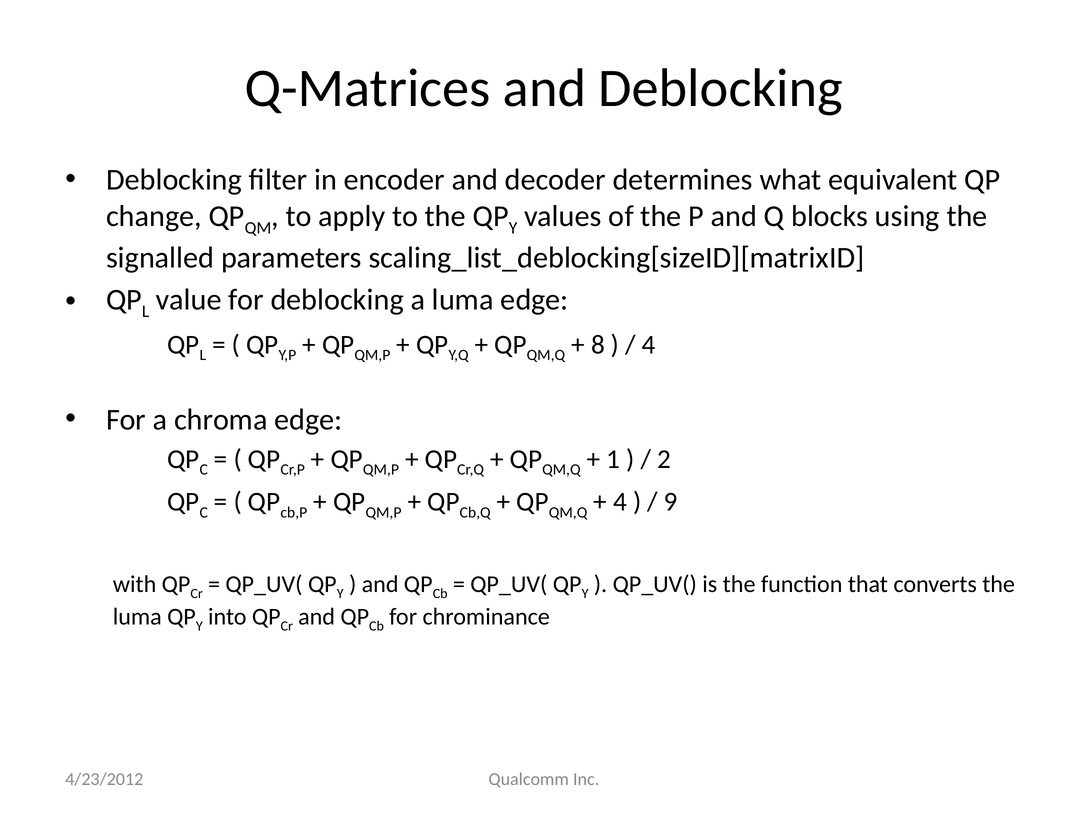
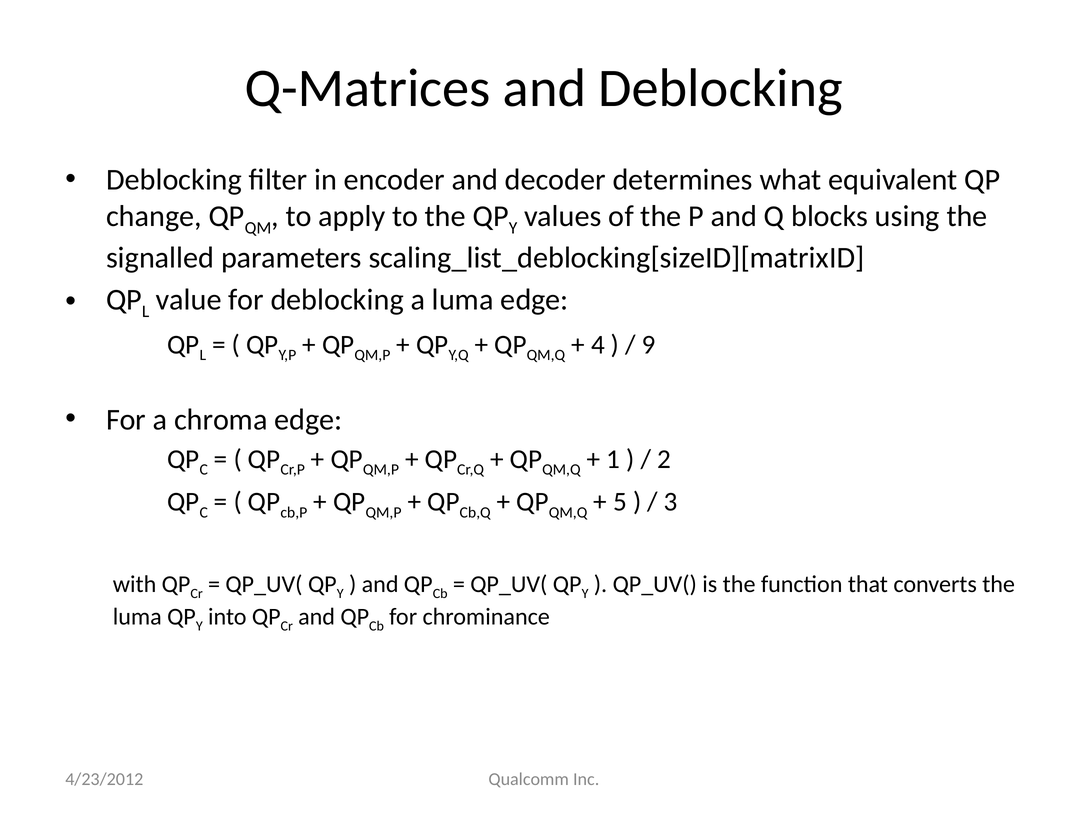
8: 8 -> 4
4 at (649, 345): 4 -> 9
4 at (620, 502): 4 -> 5
9: 9 -> 3
